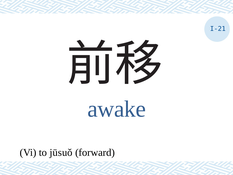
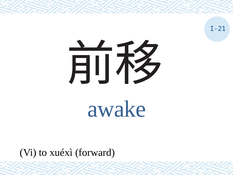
jūsuǒ: jūsuǒ -> xuéxì
